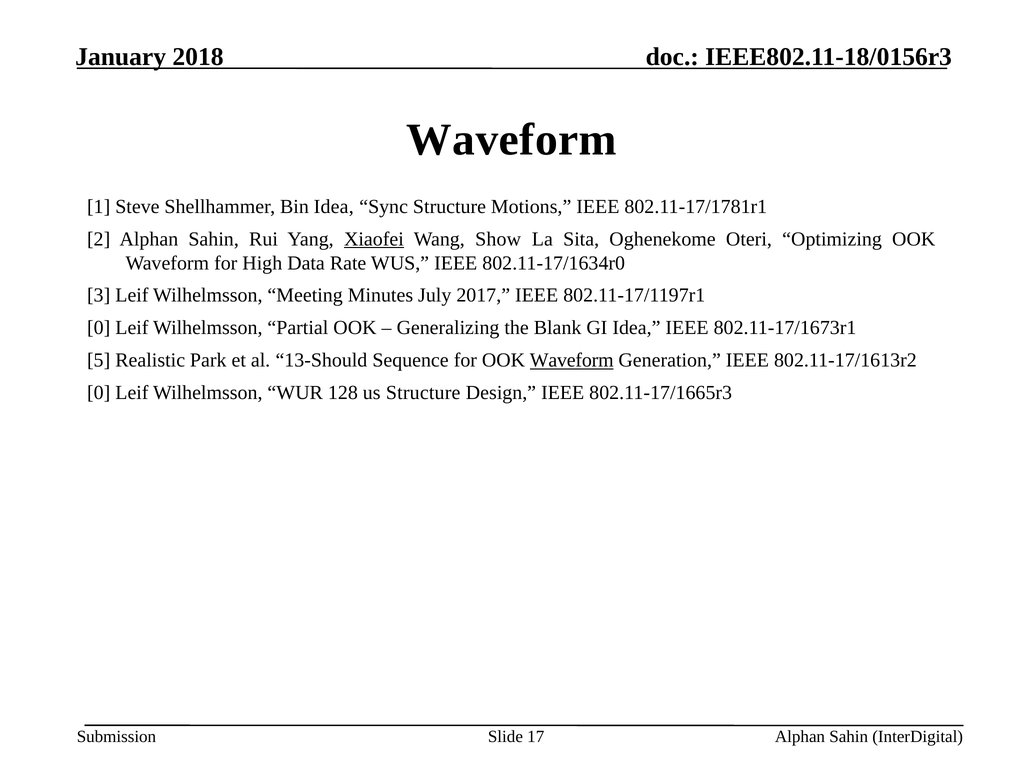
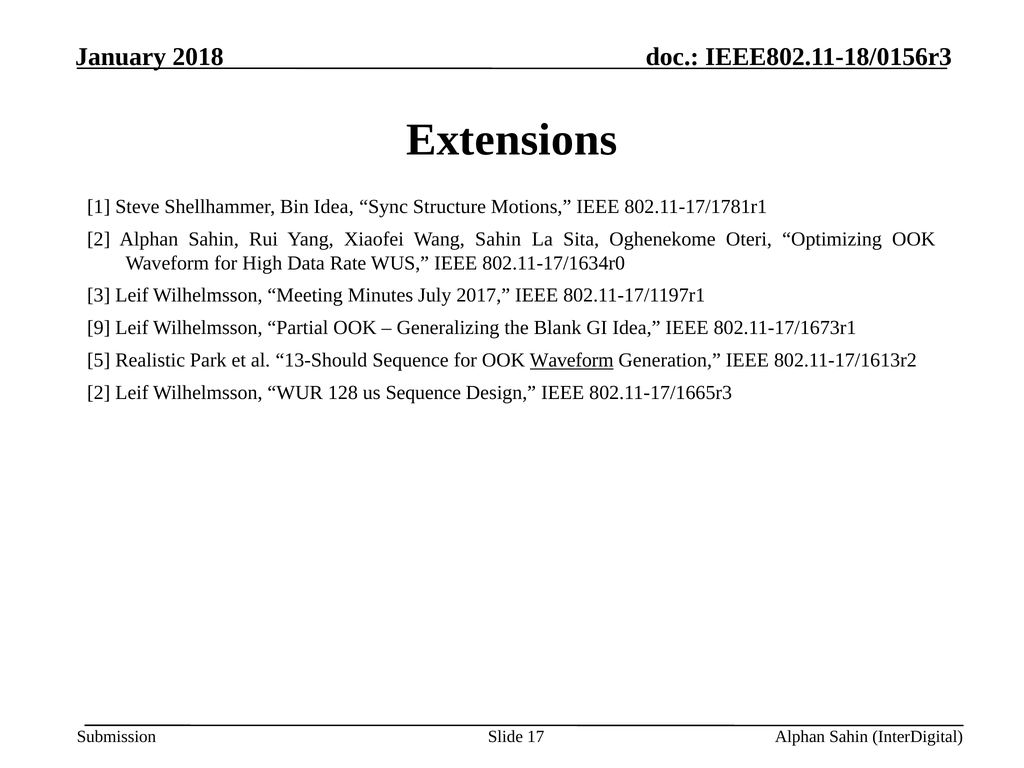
Waveform at (512, 140): Waveform -> Extensions
Xiaofei underline: present -> none
Wang Show: Show -> Sahin
0 at (99, 328): 0 -> 9
0 at (99, 393): 0 -> 2
us Structure: Structure -> Sequence
